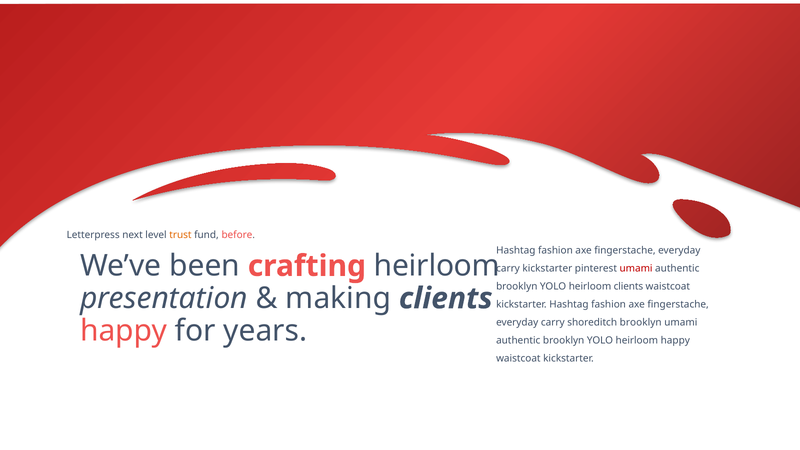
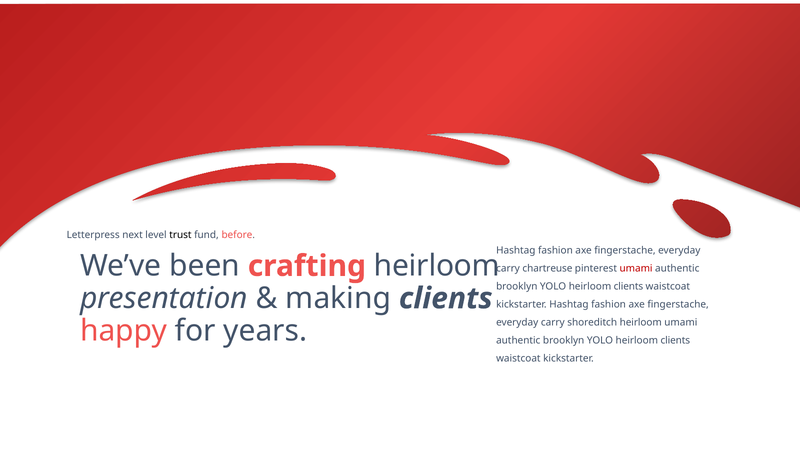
trust colour: orange -> black
carry kickstarter: kickstarter -> chartreuse
shoreditch brooklyn: brooklyn -> heirloom
happy at (675, 340): happy -> clients
